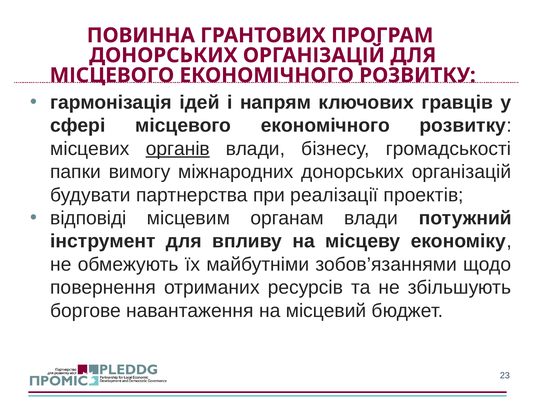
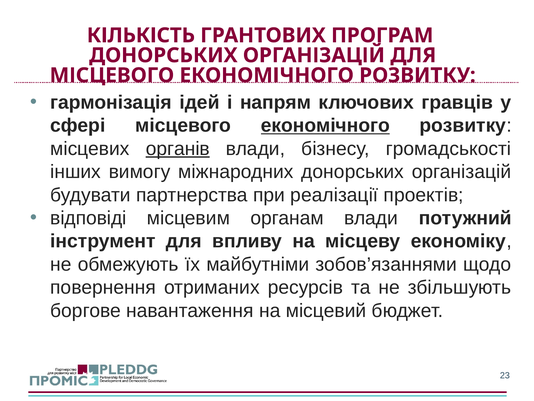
ПОВИННА: ПОВИННА -> КІЛЬКІСТЬ
економічного at (325, 125) underline: none -> present
папки: папки -> інших
